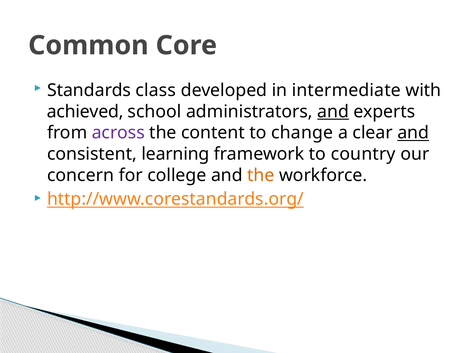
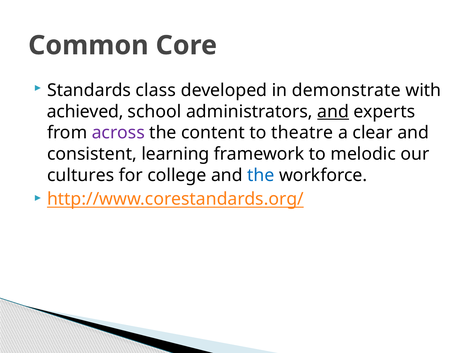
intermediate: intermediate -> demonstrate
change: change -> theatre
and at (413, 133) underline: present -> none
country: country -> melodic
concern: concern -> cultures
the at (261, 175) colour: orange -> blue
